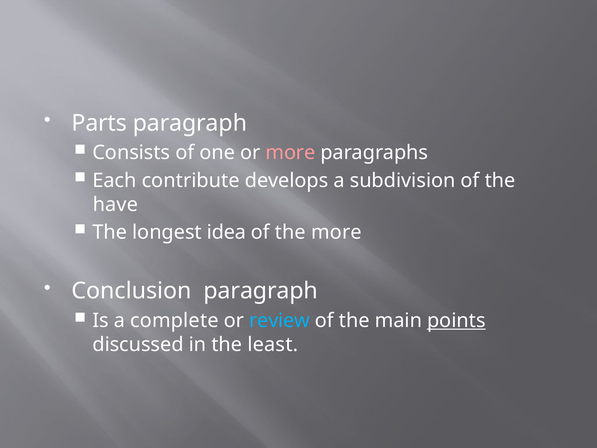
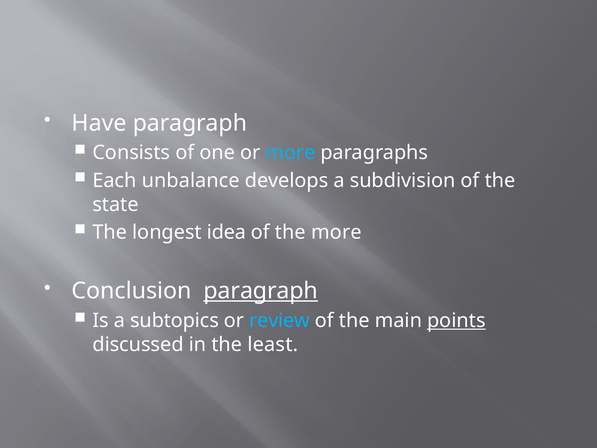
Parts: Parts -> Have
more at (290, 153) colour: pink -> light blue
contribute: contribute -> unbalance
have: have -> state
paragraph at (261, 291) underline: none -> present
complete: complete -> subtopics
